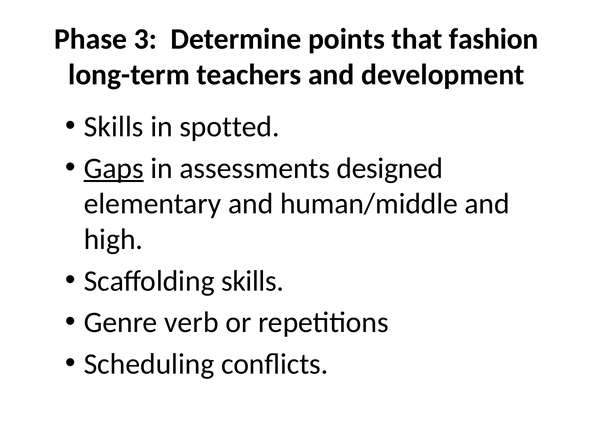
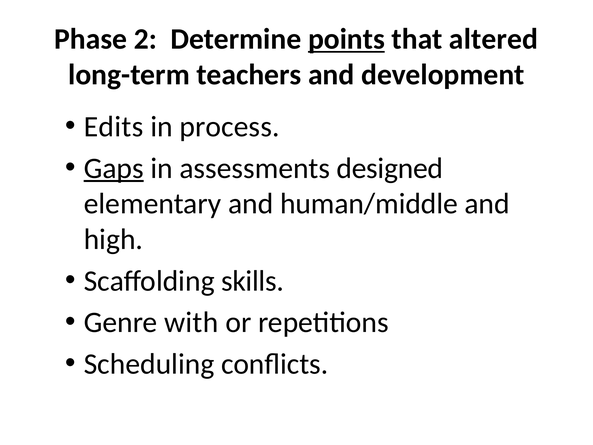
3: 3 -> 2
points underline: none -> present
fashion: fashion -> altered
Skills at (114, 127): Skills -> Edits
spotted: spotted -> process
verb: verb -> with
